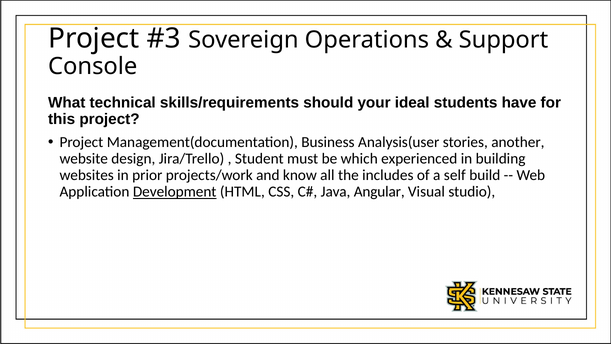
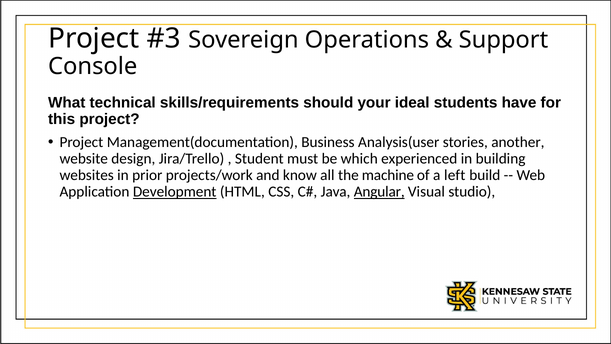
includes: includes -> machine
self: self -> left
Angular underline: none -> present
